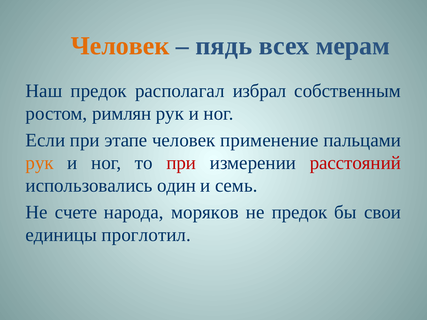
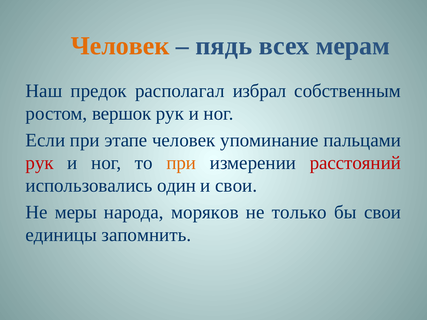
римлян: римлян -> вершок
применение: применение -> упоминание
рук at (40, 163) colour: orange -> red
при at (181, 163) colour: red -> orange
и семь: семь -> свои
счете: счете -> меры
не предок: предок -> только
проглотил: проглотил -> запомнить
